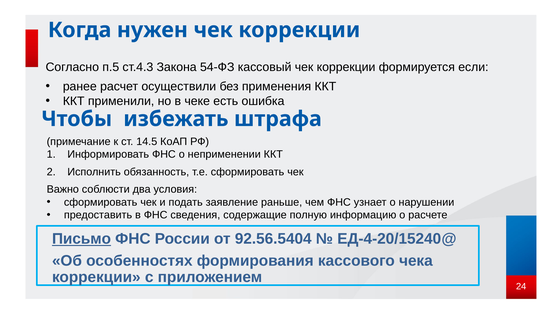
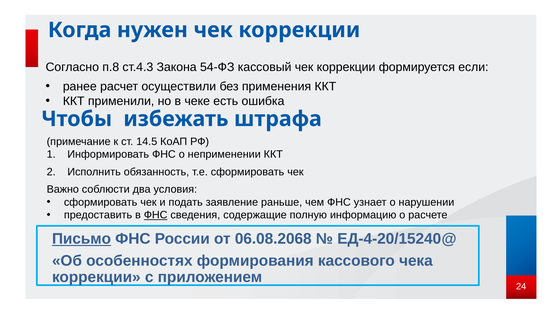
п.5: п.5 -> п.8
ФНС at (156, 215) underline: none -> present
92.56.5404: 92.56.5404 -> 06.08.2068
